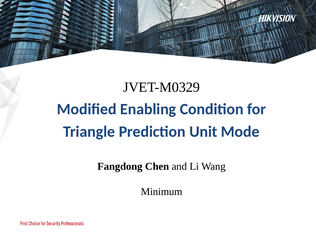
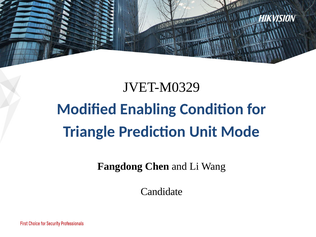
Minimum: Minimum -> Candidate
